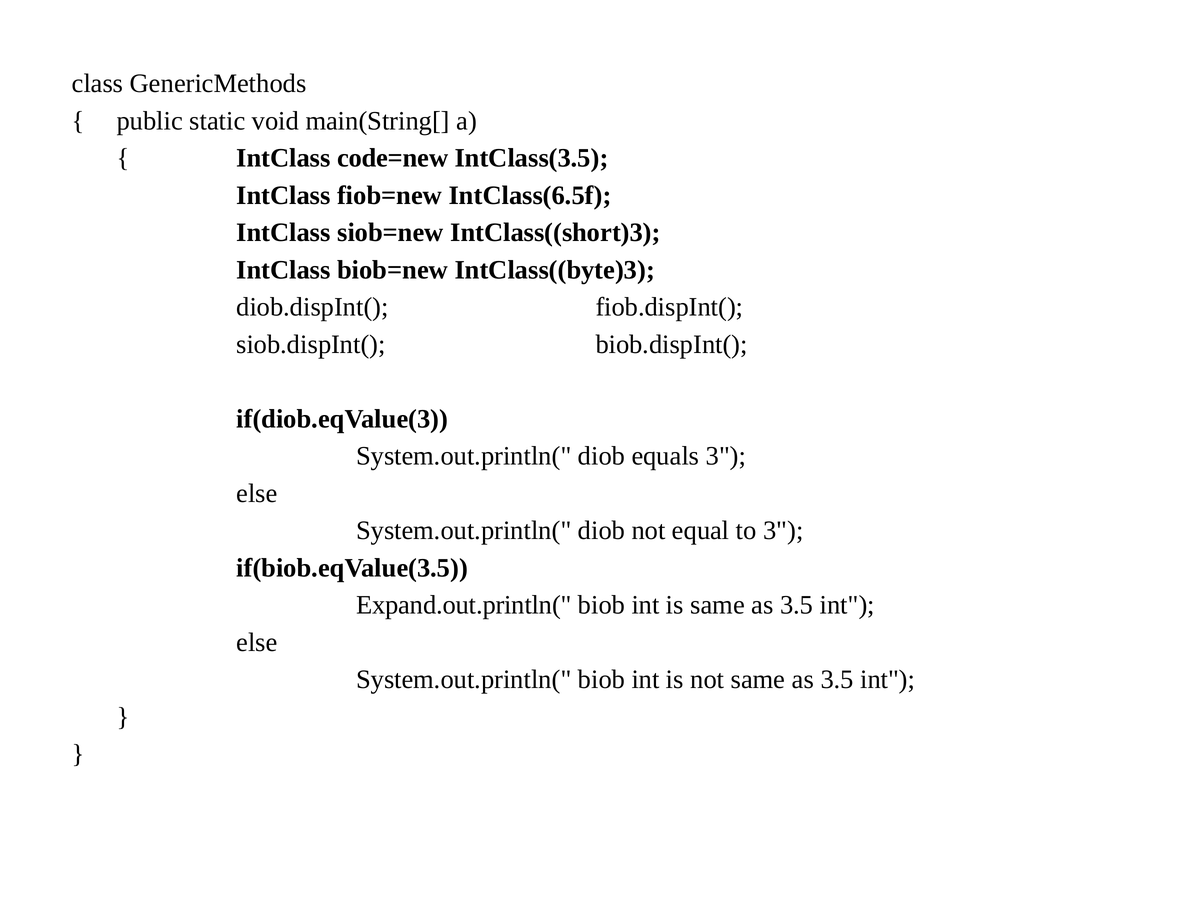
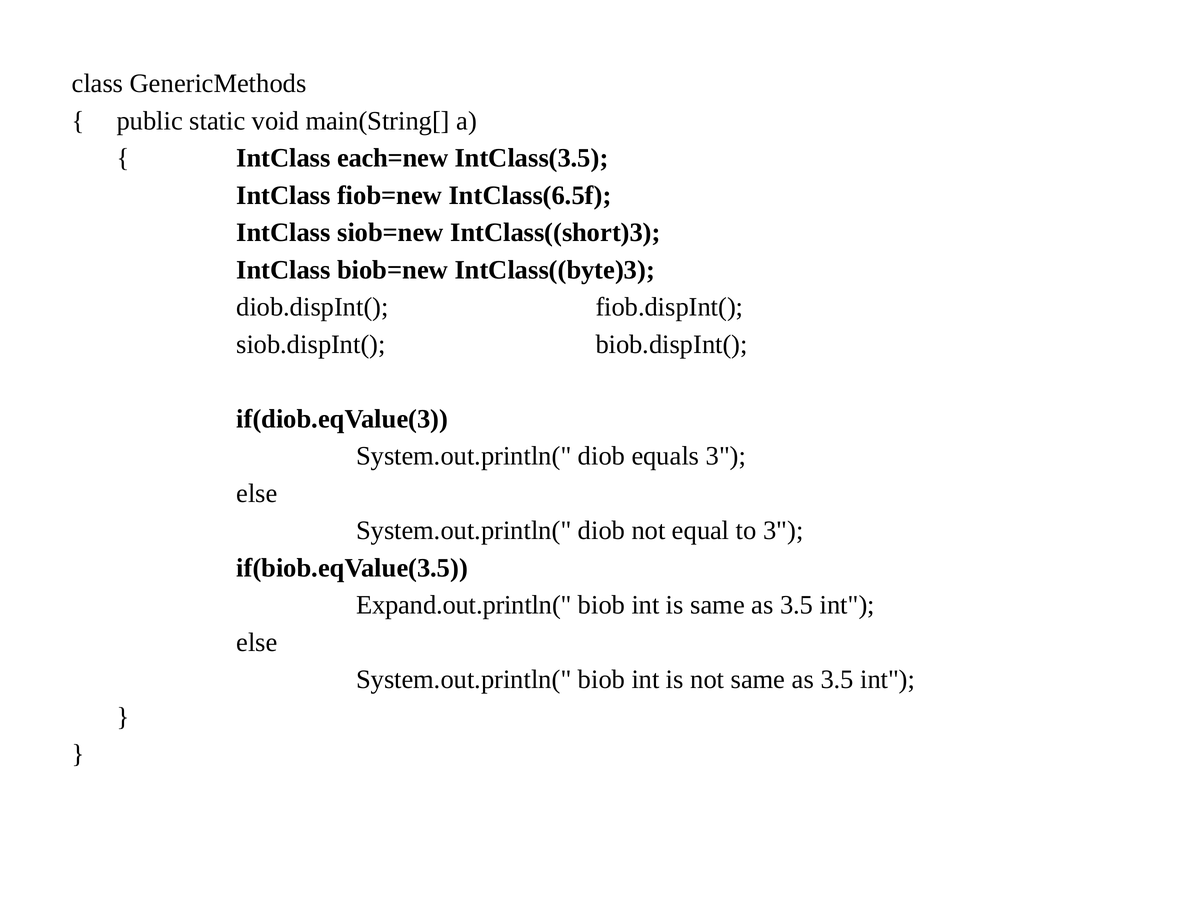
code=new: code=new -> each=new
